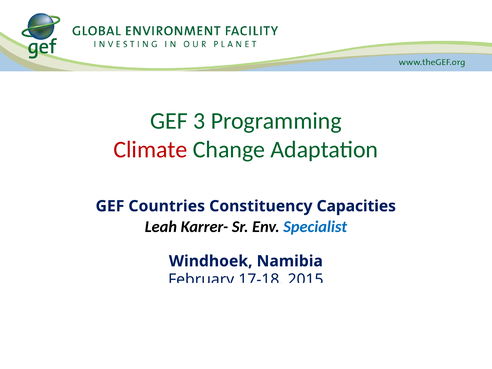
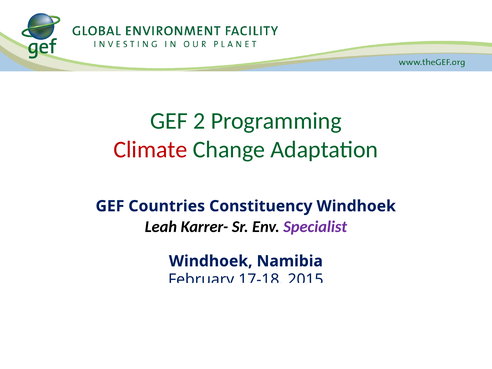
3: 3 -> 2
Constituency Capacities: Capacities -> Windhoek
Specialist colour: blue -> purple
